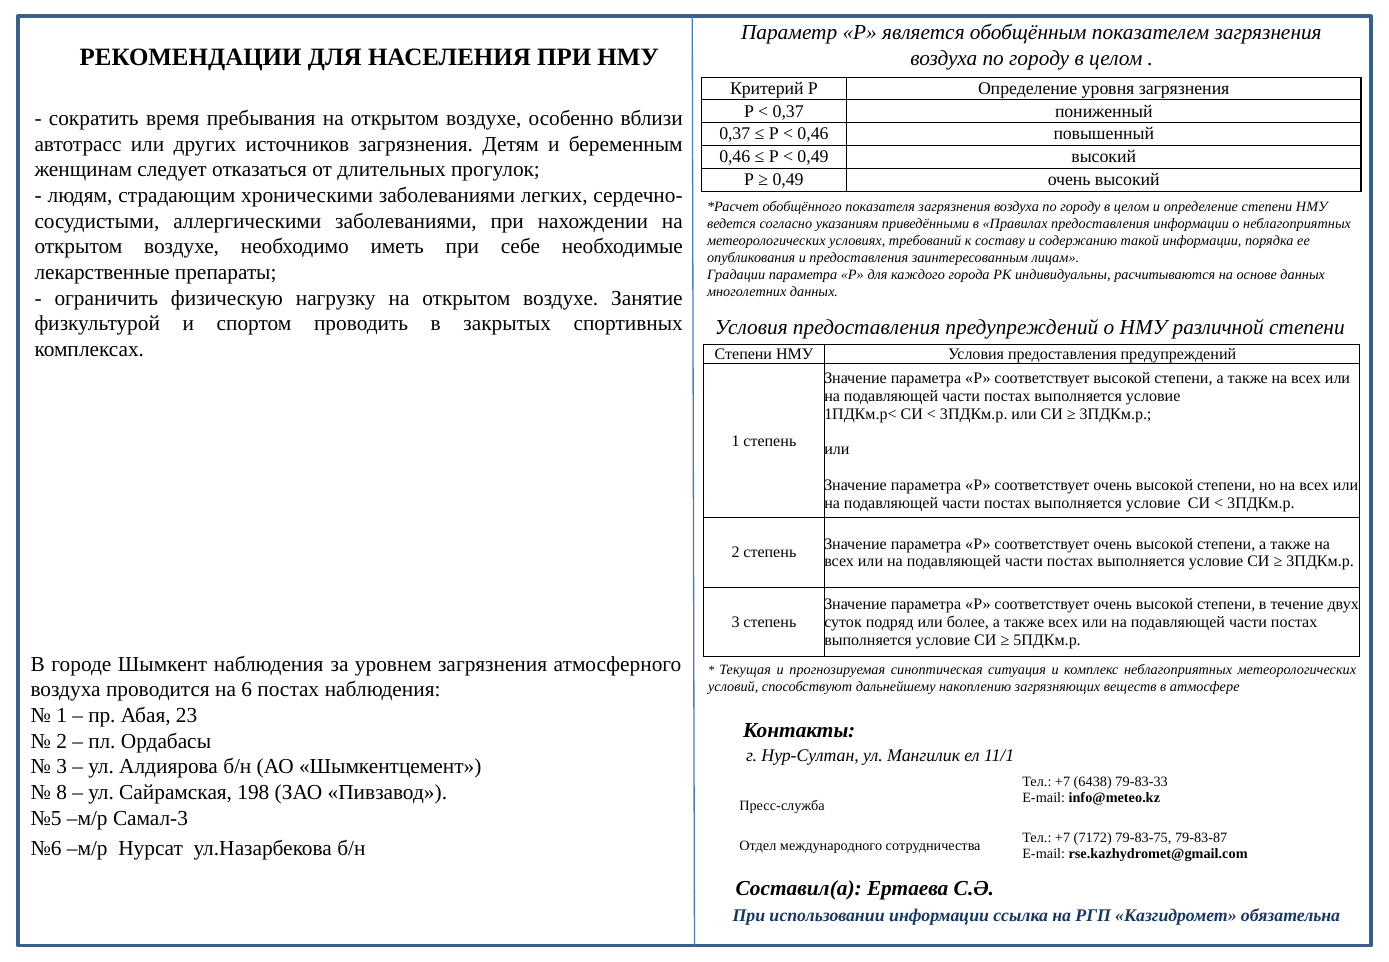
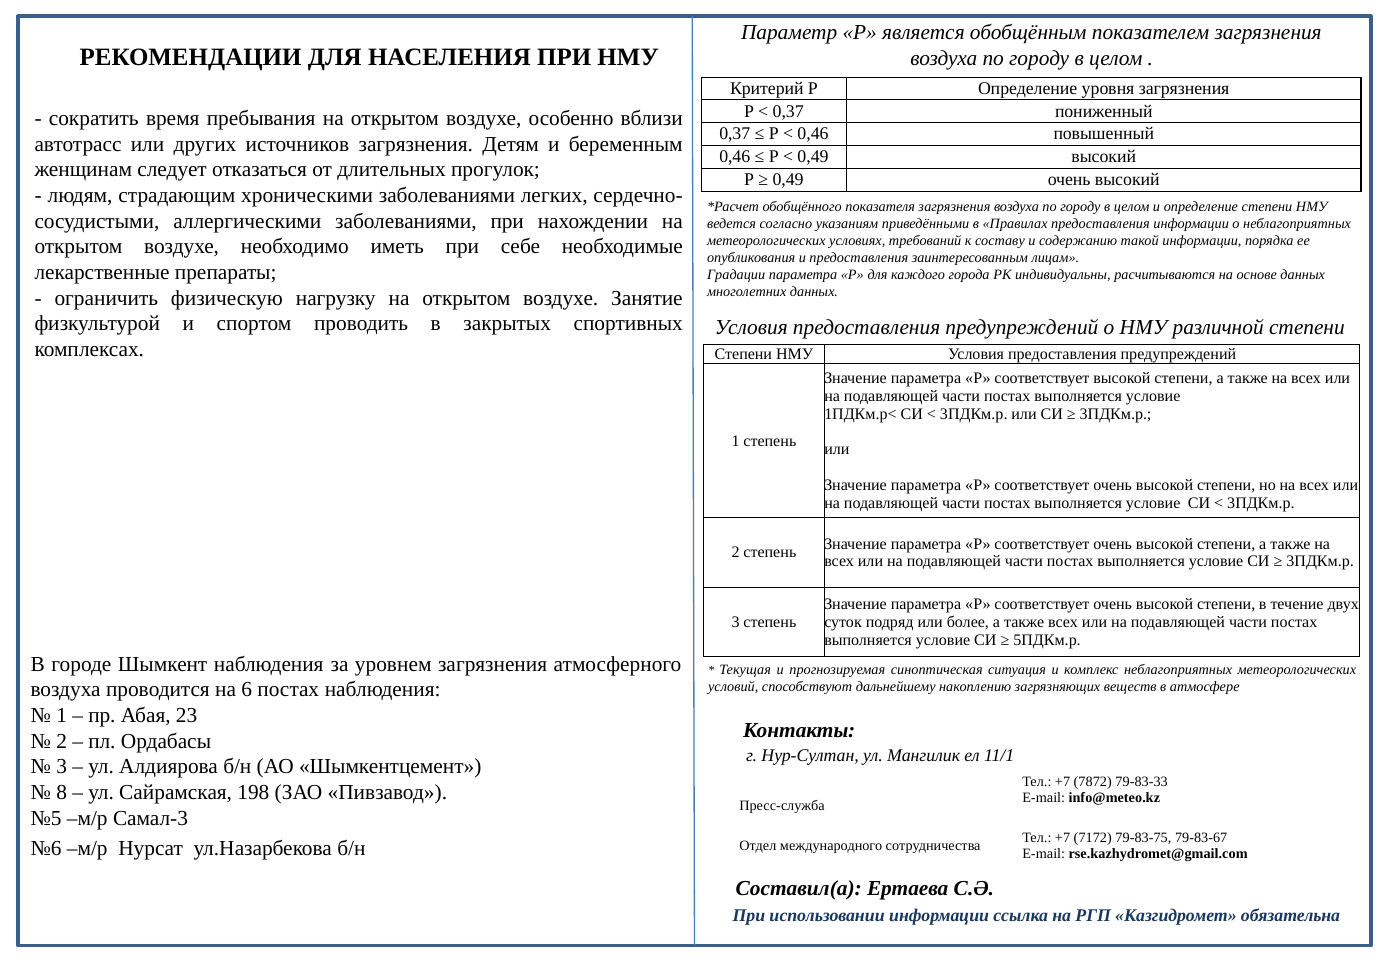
6438: 6438 -> 7872
79-83-87: 79-83-87 -> 79-83-67
